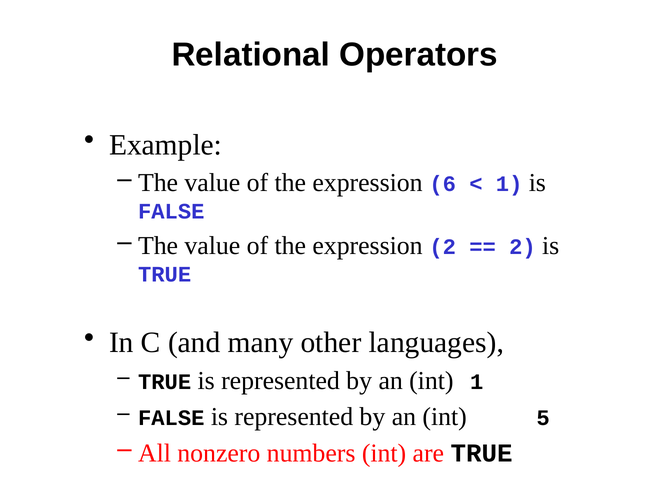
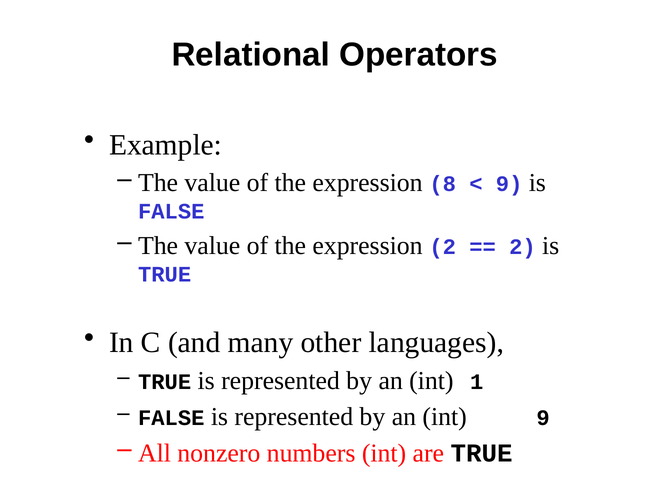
6: 6 -> 8
1 at (509, 184): 1 -> 9
int 5: 5 -> 9
